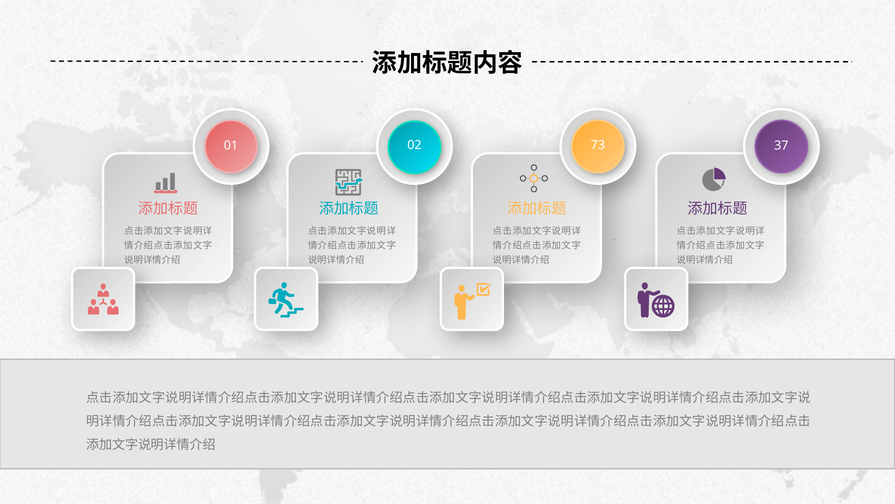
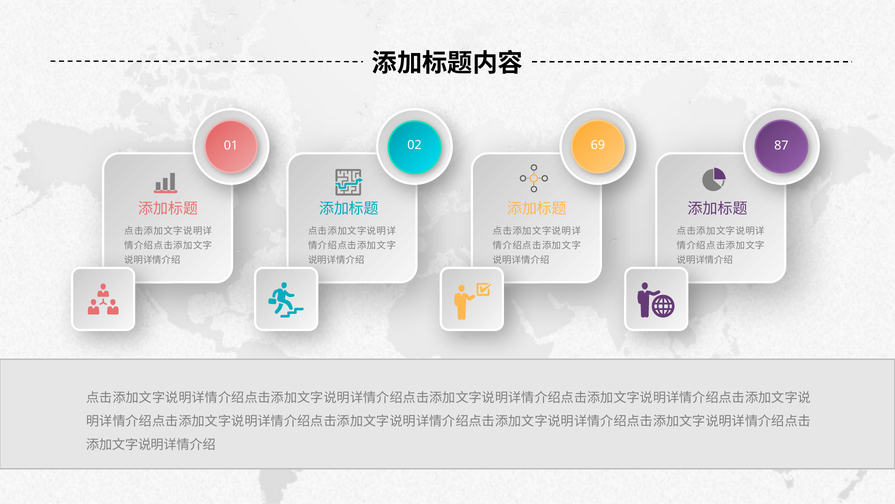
37: 37 -> 87
73: 73 -> 69
